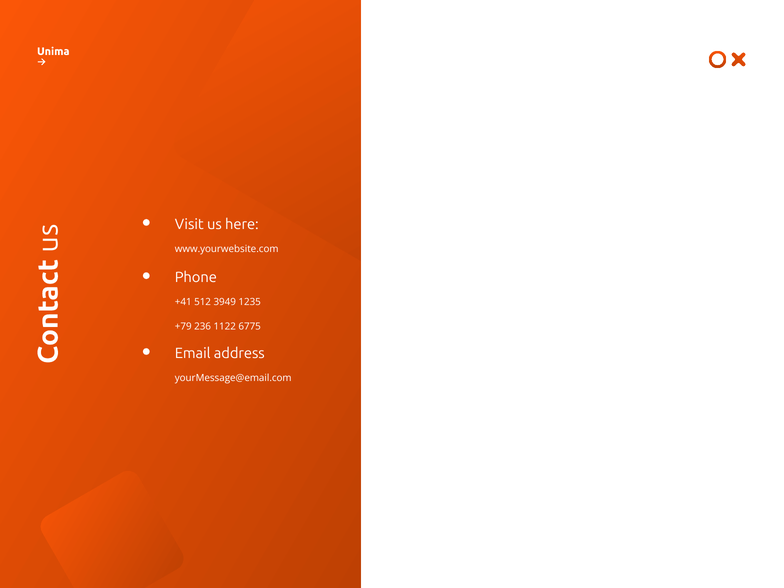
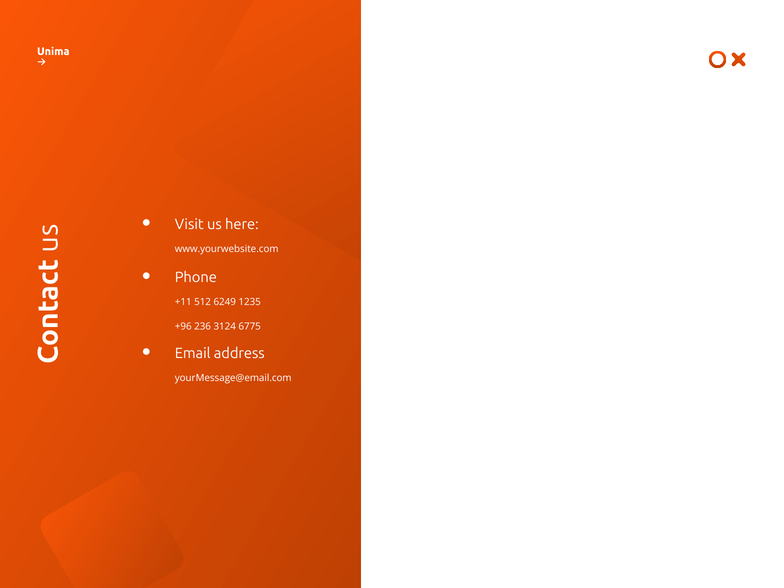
+41: +41 -> +11
3949: 3949 -> 6249
+79: +79 -> +96
1122: 1122 -> 3124
